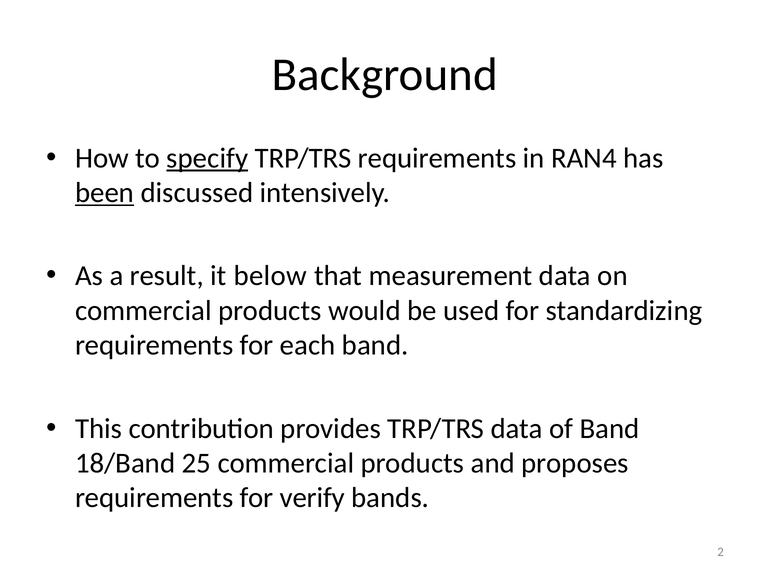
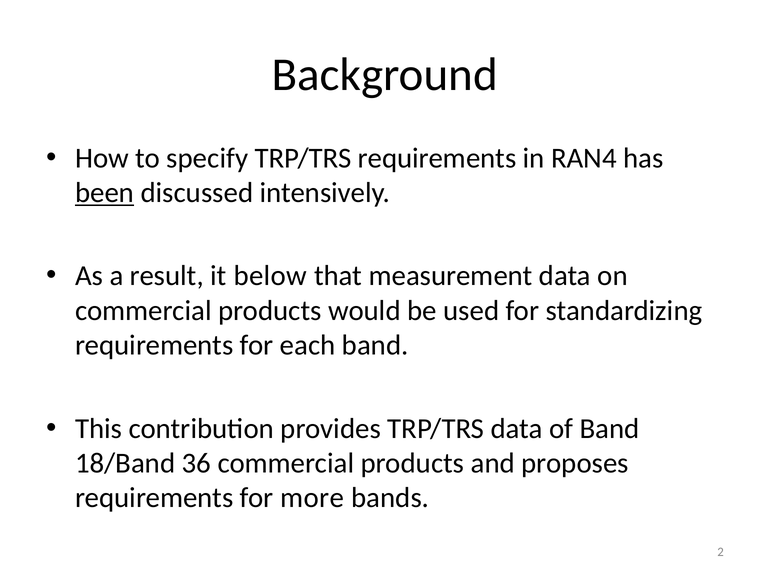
specify underline: present -> none
25: 25 -> 36
verify: verify -> more
